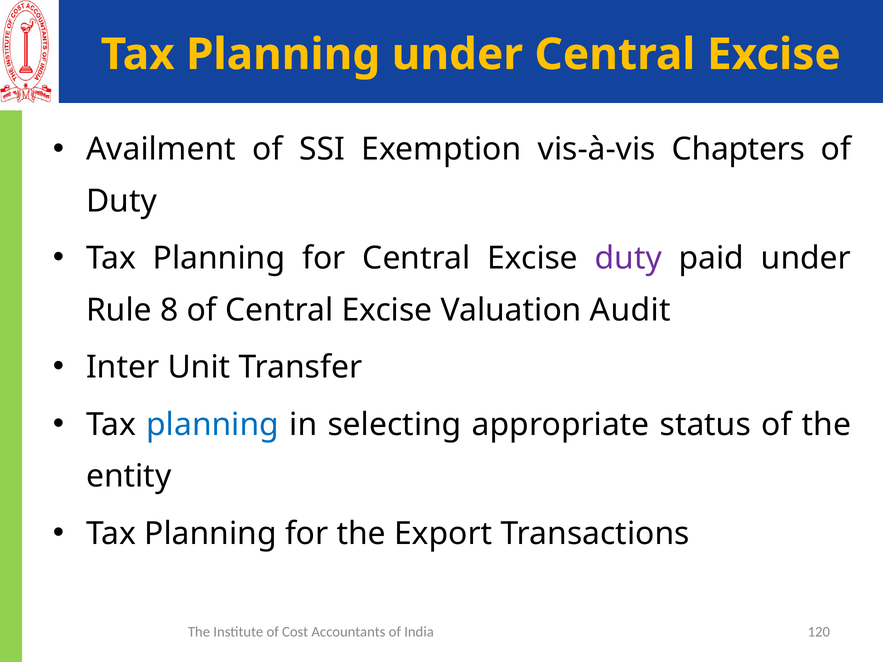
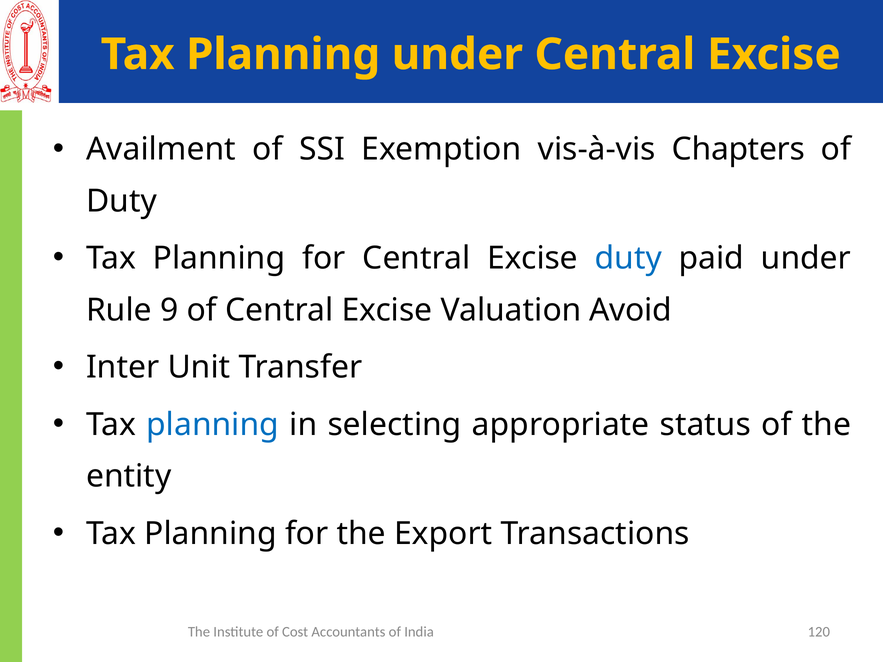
duty at (628, 258) colour: purple -> blue
8: 8 -> 9
Audit: Audit -> Avoid
